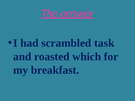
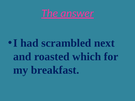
task: task -> next
